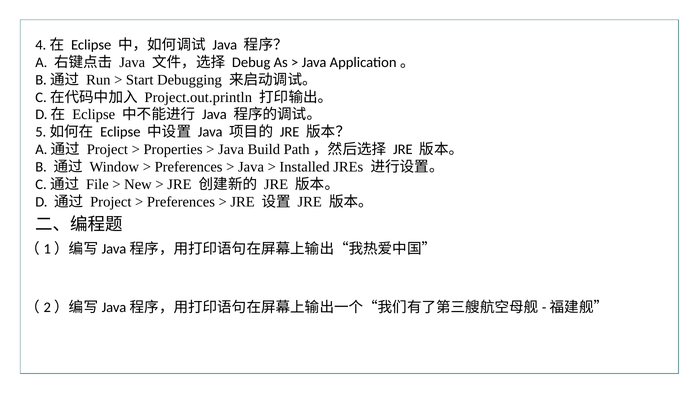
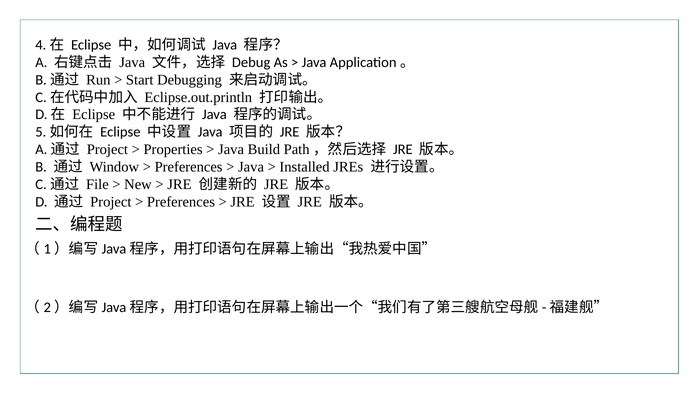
Project.out.println: Project.out.println -> Eclipse.out.println
